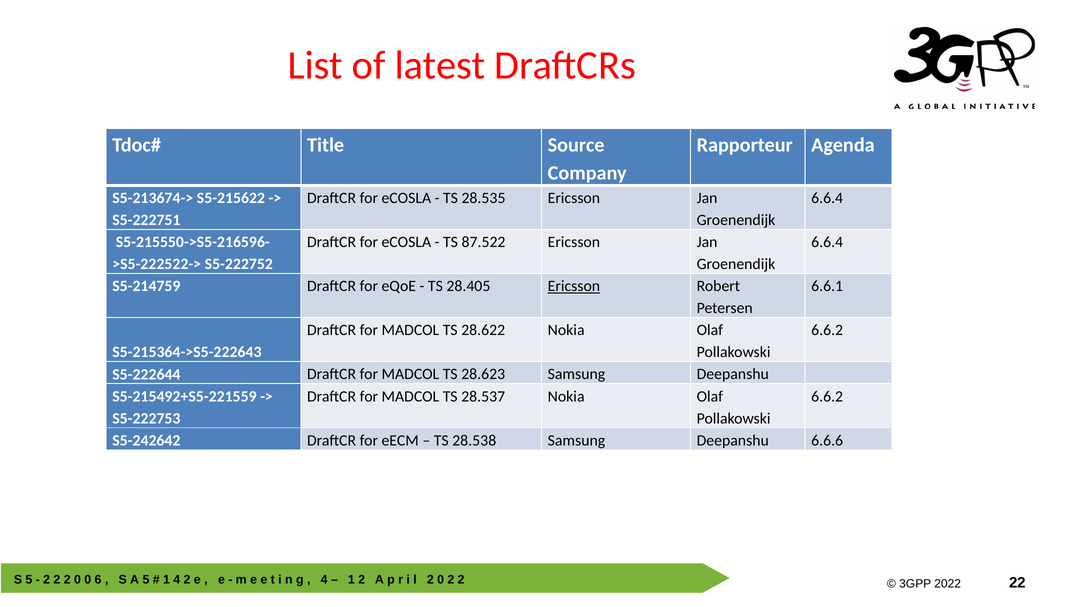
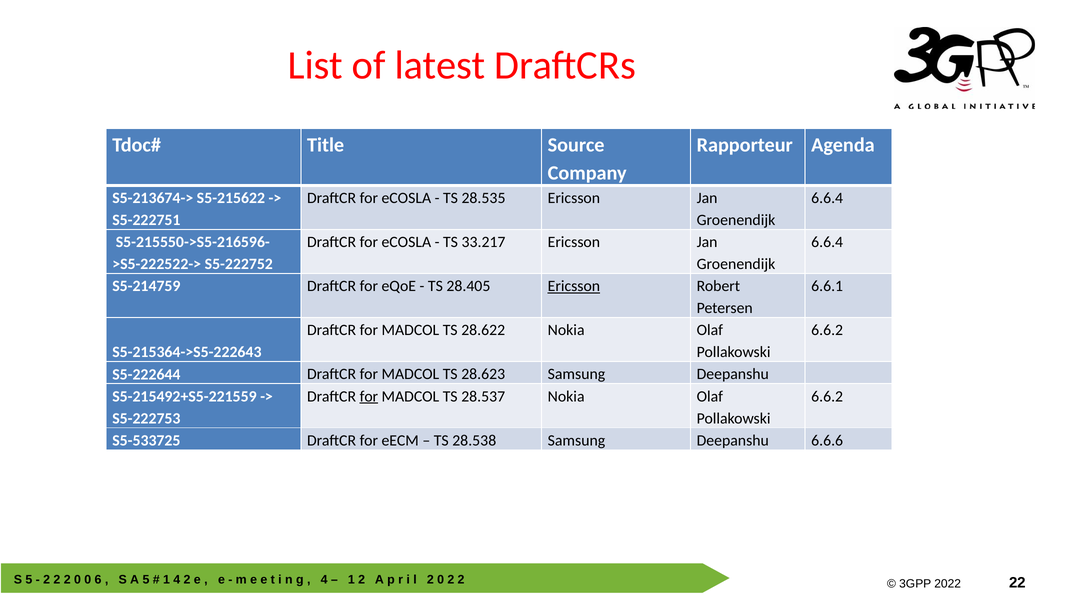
87.522: 87.522 -> 33.217
for at (369, 397) underline: none -> present
S5-242642: S5-242642 -> S5-533725
